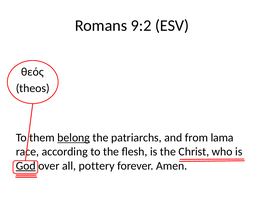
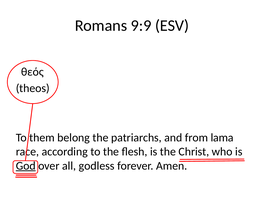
9:2: 9:2 -> 9:9
belong underline: present -> none
pottery: pottery -> godless
